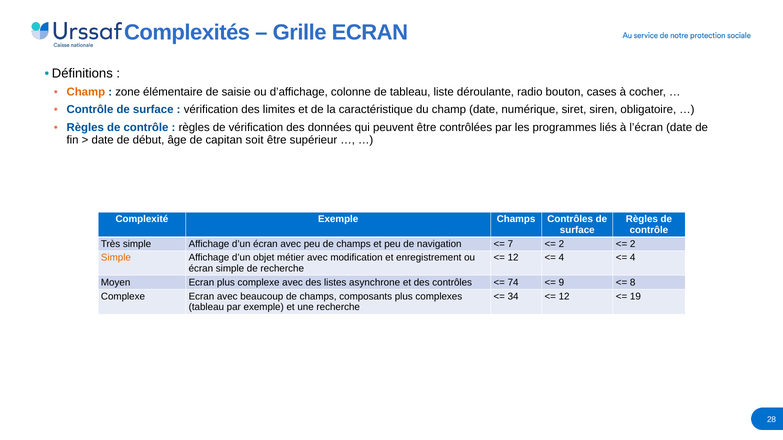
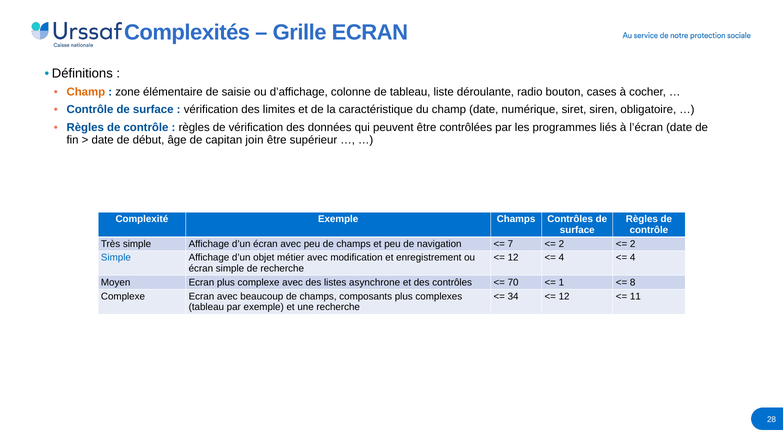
soit: soit -> join
Simple at (116, 258) colour: orange -> blue
74: 74 -> 70
9: 9 -> 1
19: 19 -> 11
